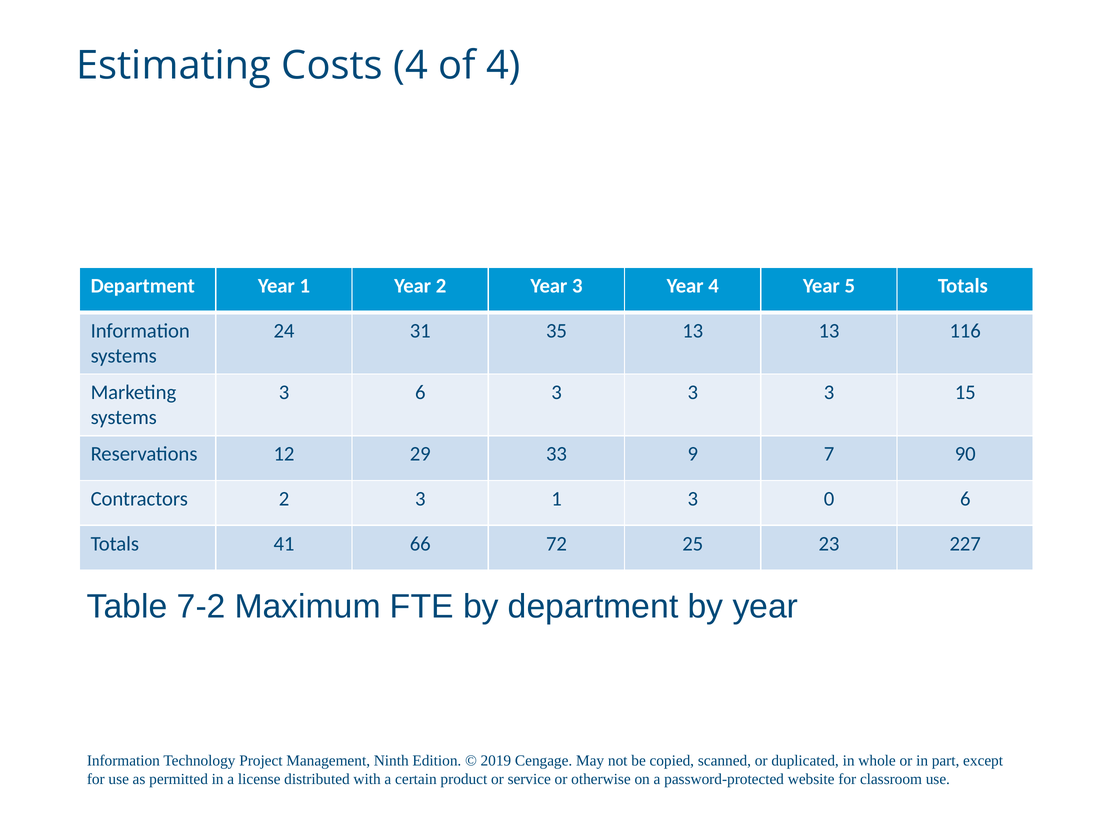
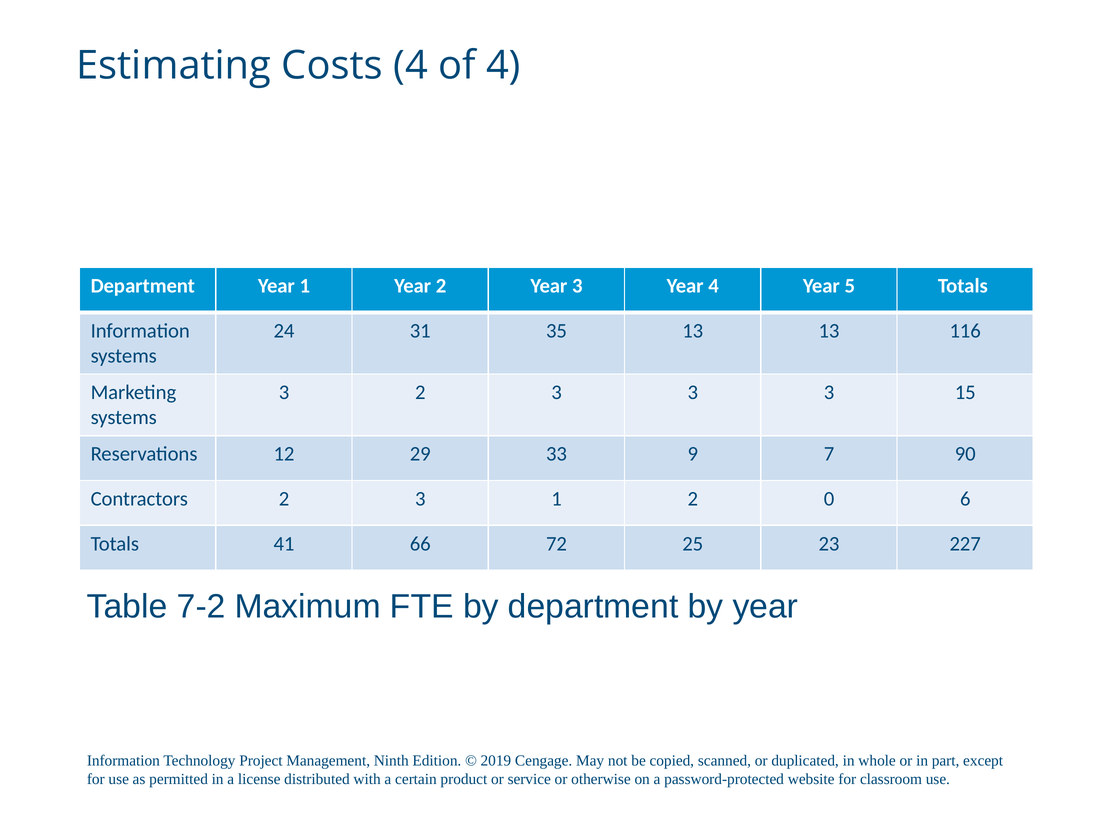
3 6: 6 -> 2
1 3: 3 -> 2
